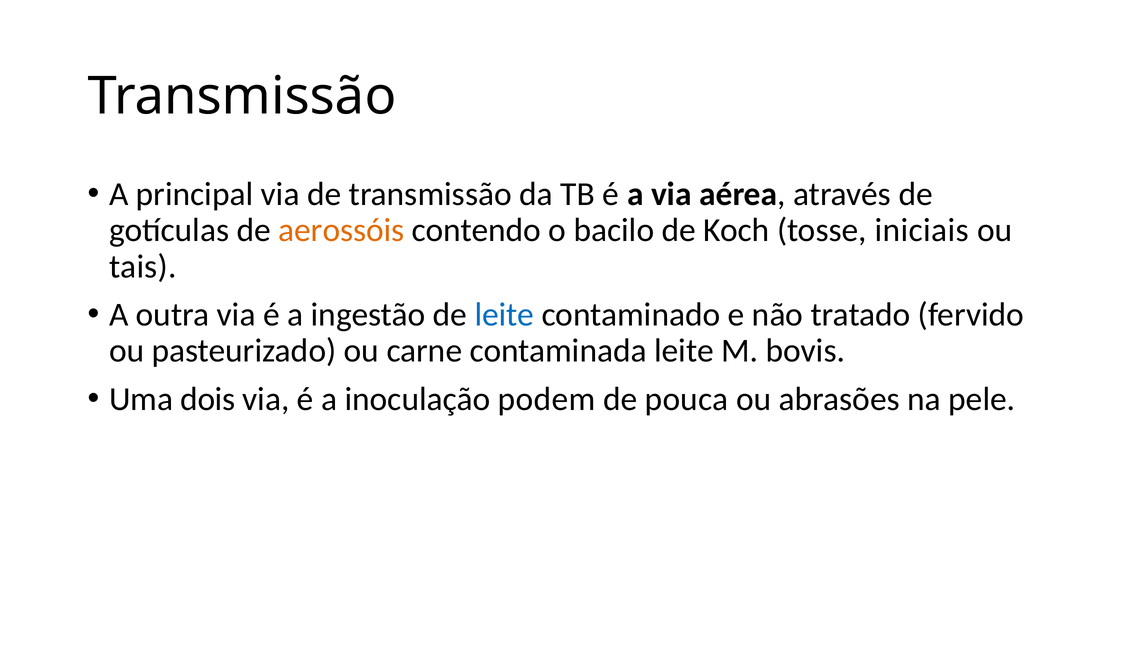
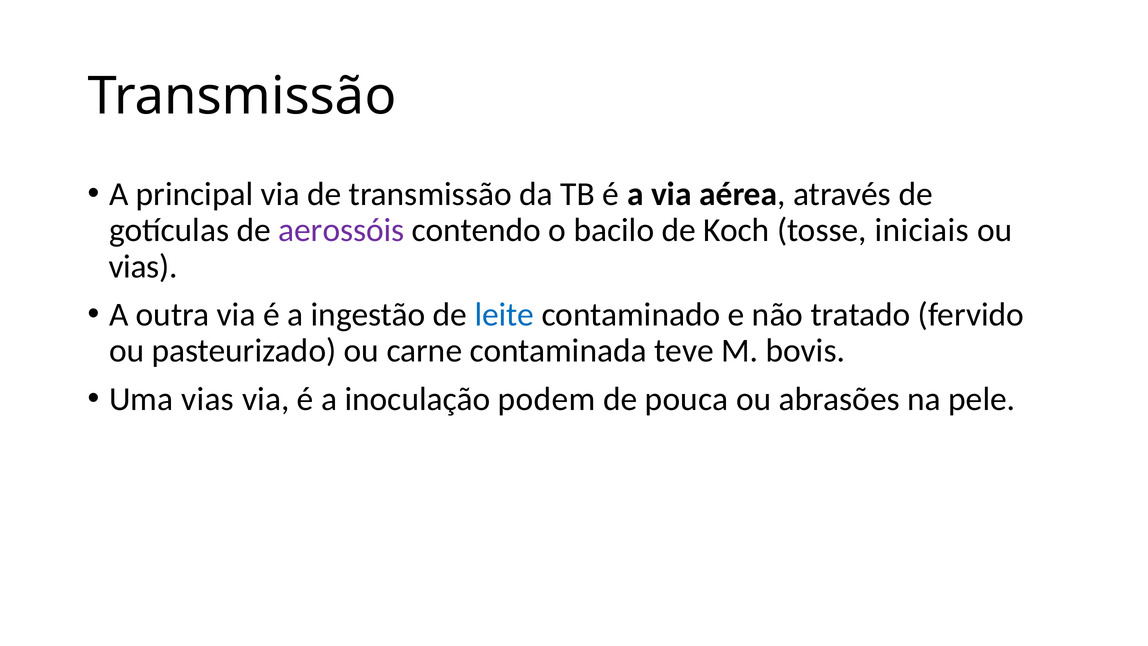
aerossóis colour: orange -> purple
tais at (143, 266): tais -> vias
contaminada leite: leite -> teve
Uma dois: dois -> vias
